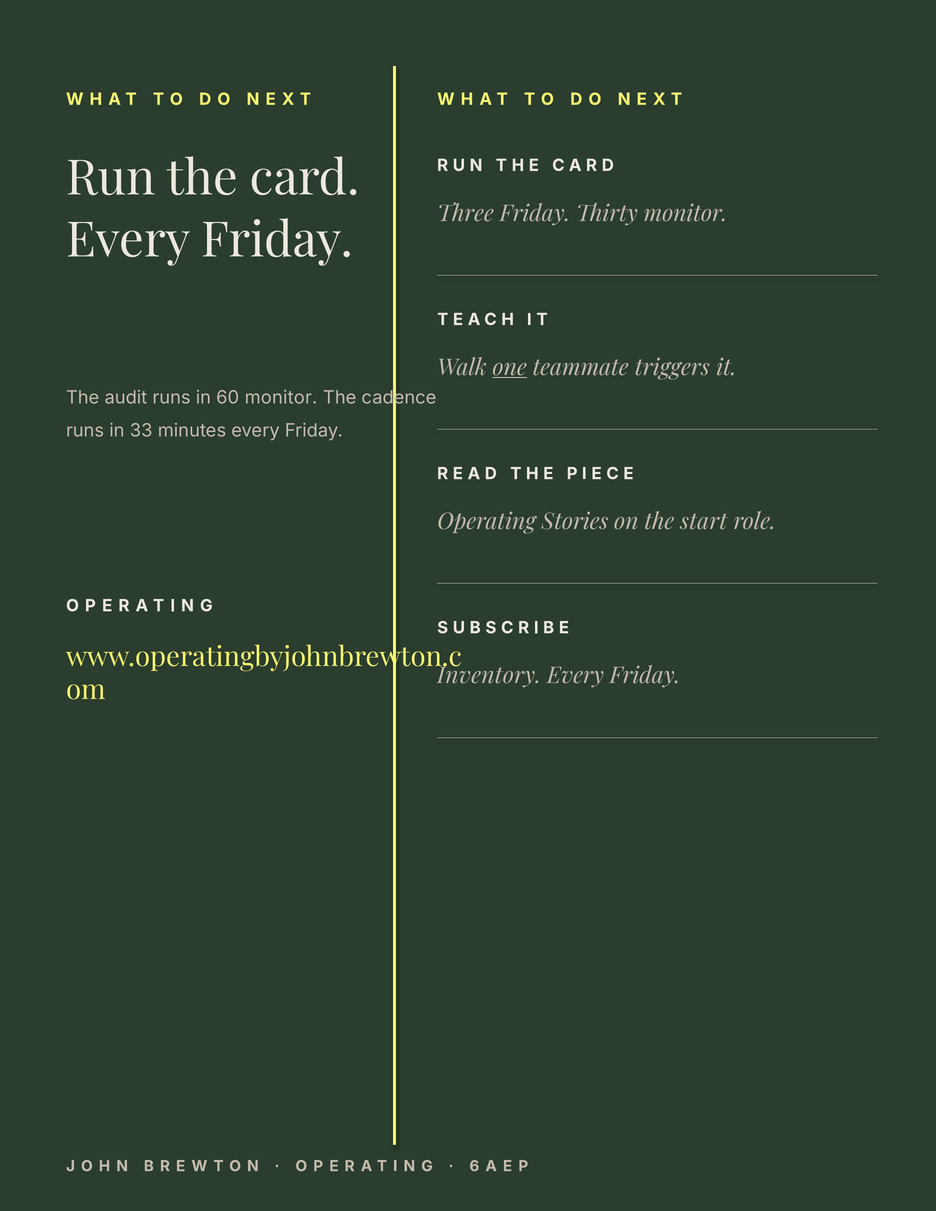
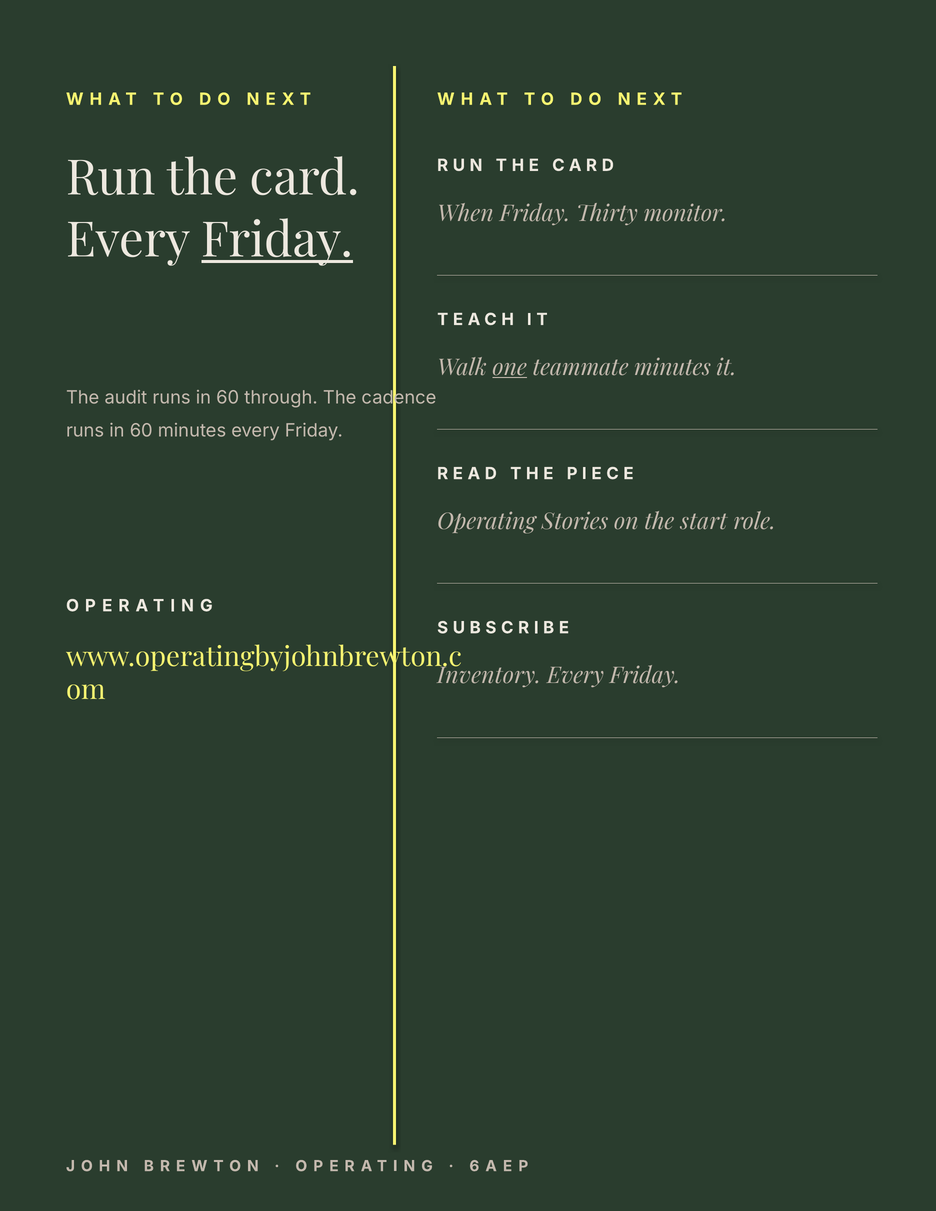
Three: Three -> When
Friday at (277, 240) underline: none -> present
teammate triggers: triggers -> minutes
60 monitor: monitor -> through
33 at (141, 431): 33 -> 60
